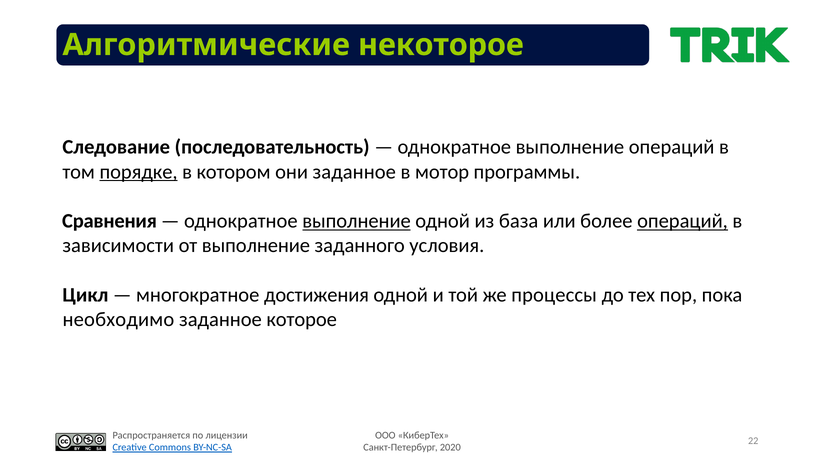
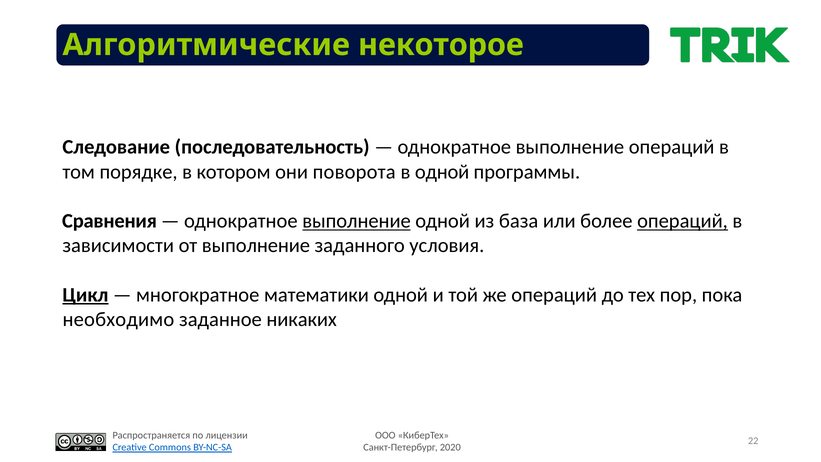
порядке underline: present -> none
они заданное: заданное -> поворота
в мотор: мотор -> одной
Цикл underline: none -> present
достижения: достижения -> математики
же процессы: процессы -> операций
которое: которое -> никаких
